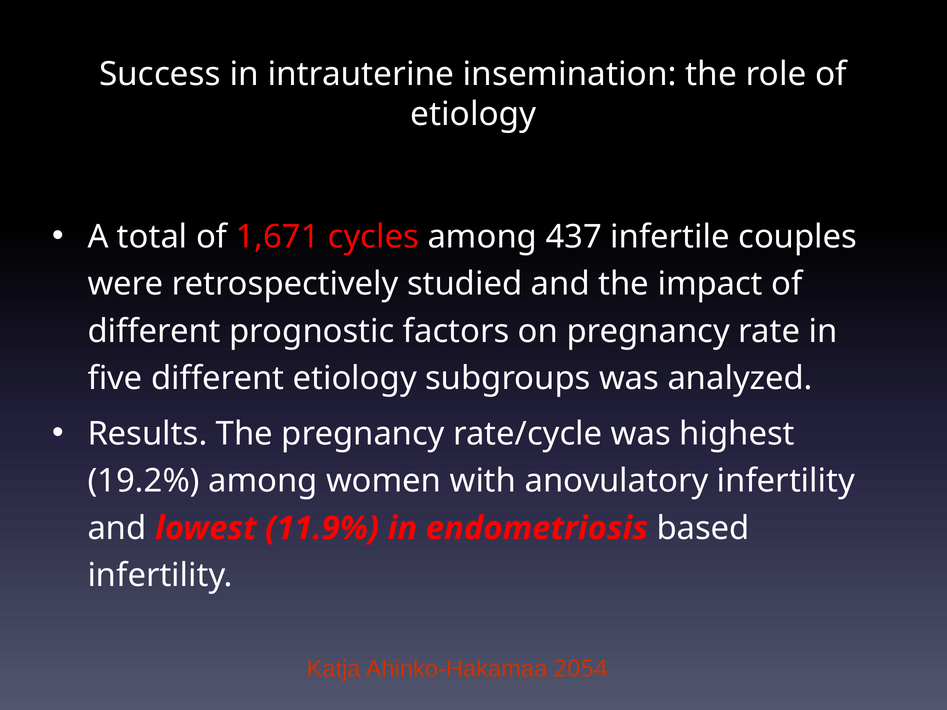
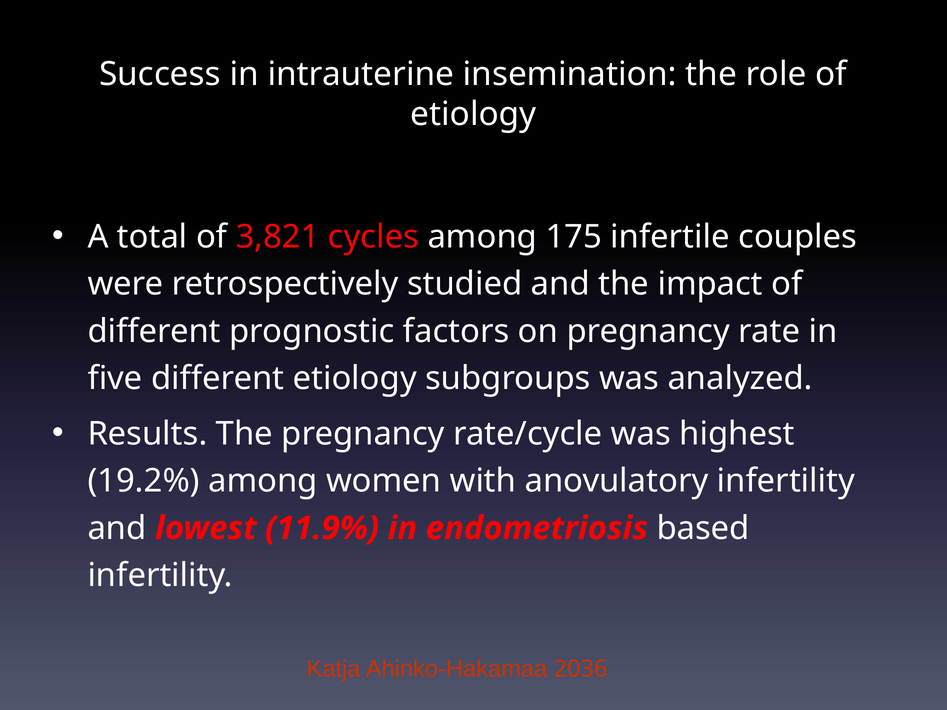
1,671: 1,671 -> 3,821
437: 437 -> 175
2054: 2054 -> 2036
